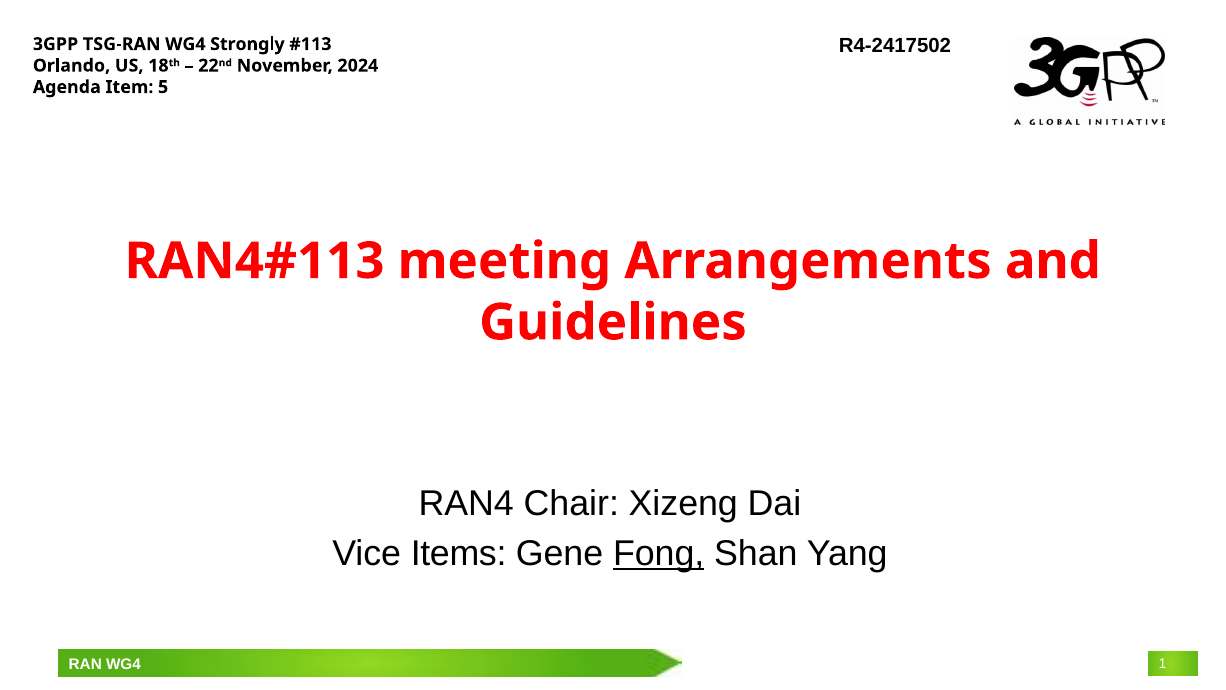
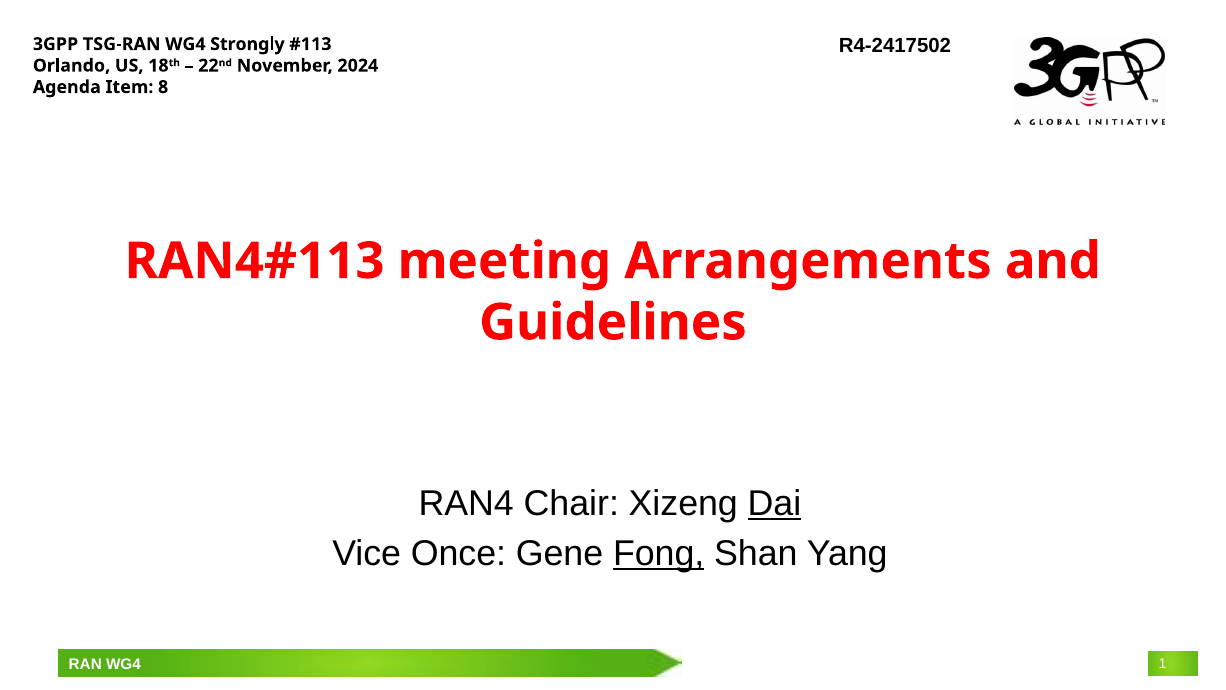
5: 5 -> 8
Dai underline: none -> present
Items: Items -> Once
